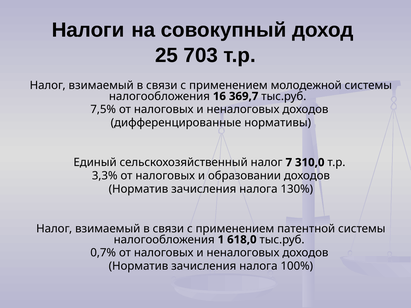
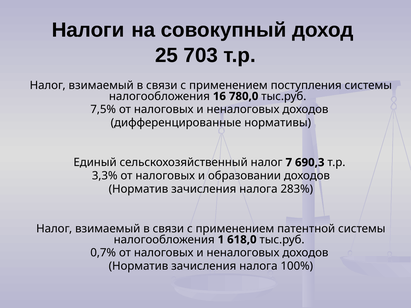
молодежной: молодежной -> поступления
369,7: 369,7 -> 780,0
310,0: 310,0 -> 690,3
130%: 130% -> 283%
